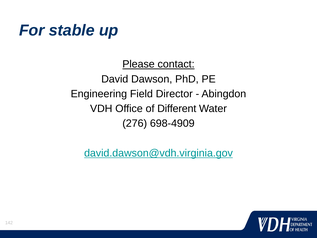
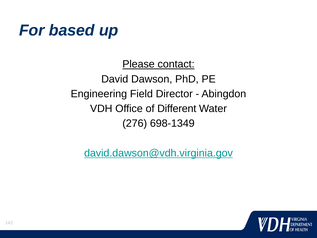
stable: stable -> based
698-4909: 698-4909 -> 698-1349
